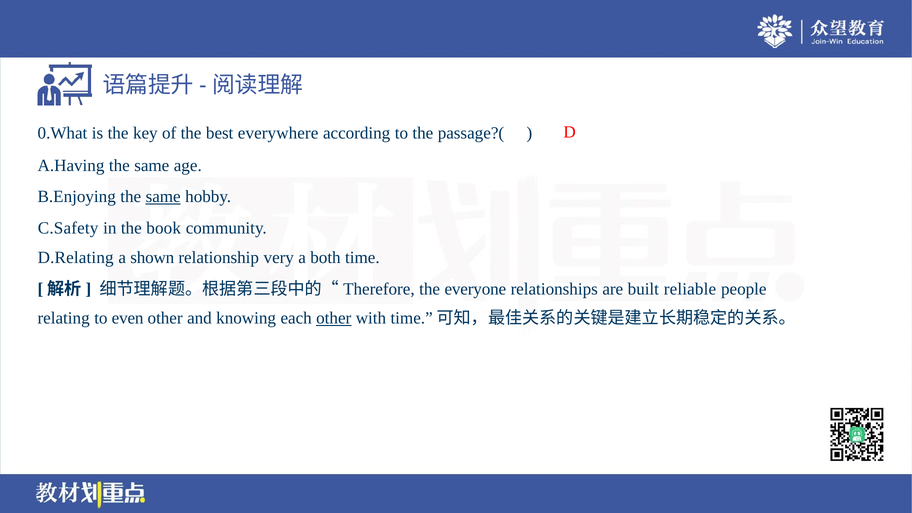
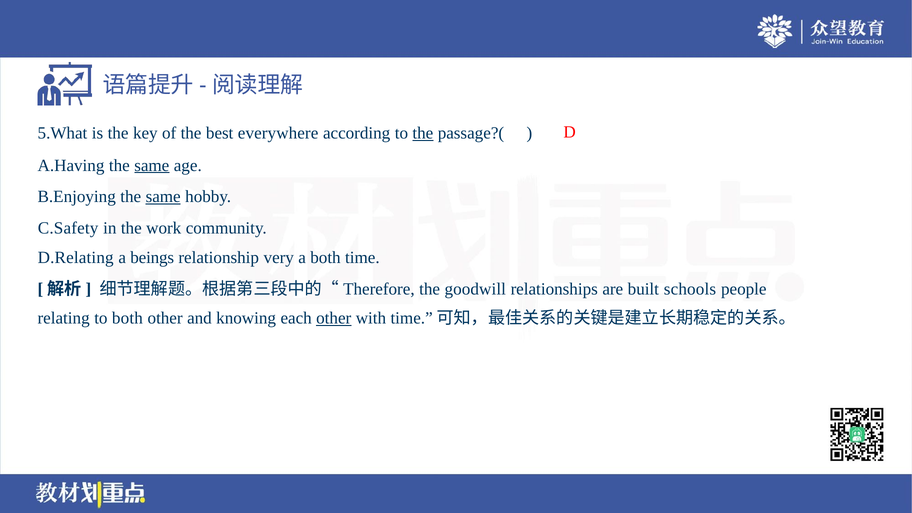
0.What: 0.What -> 5.What
the at (423, 133) underline: none -> present
same at (152, 165) underline: none -> present
book: book -> work
shown: shown -> beings
everyone: everyone -> goodwill
reliable: reliable -> schools
to even: even -> both
